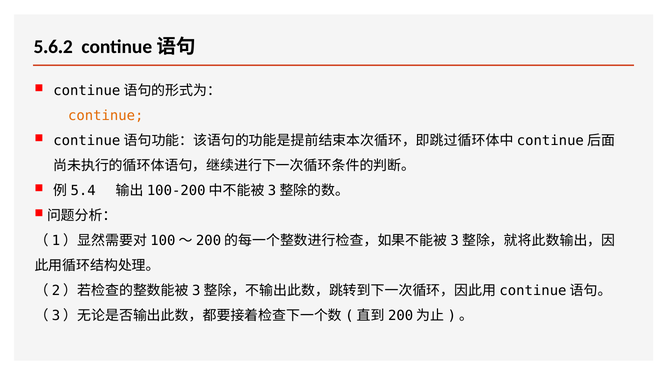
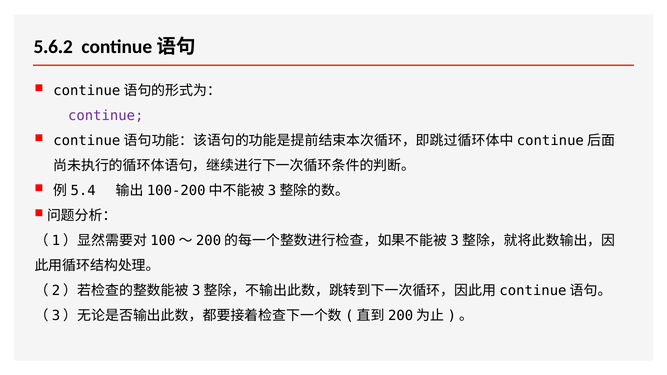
continue colour: orange -> purple
